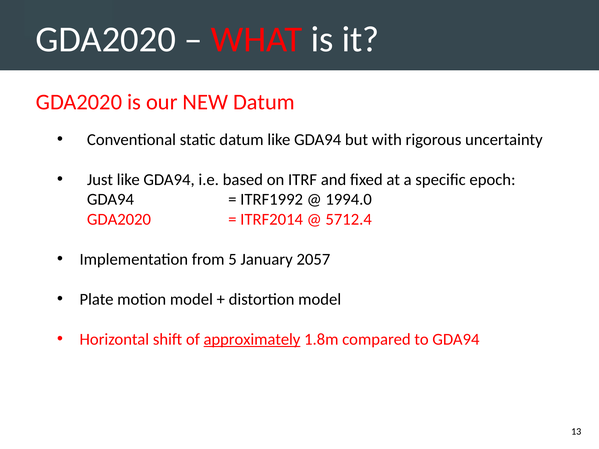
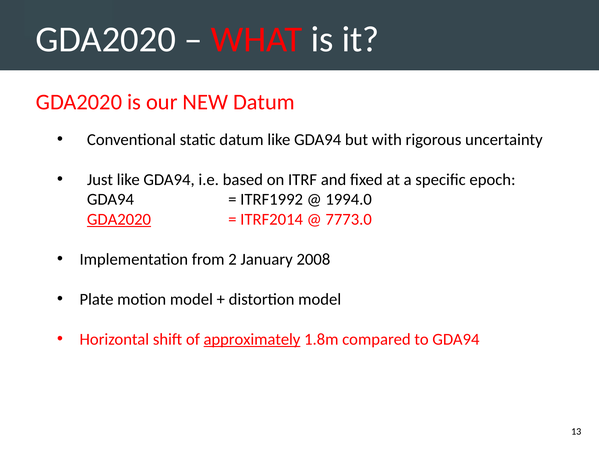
GDA2020 at (119, 220) underline: none -> present
5712.4: 5712.4 -> 7773.0
5: 5 -> 2
2057: 2057 -> 2008
